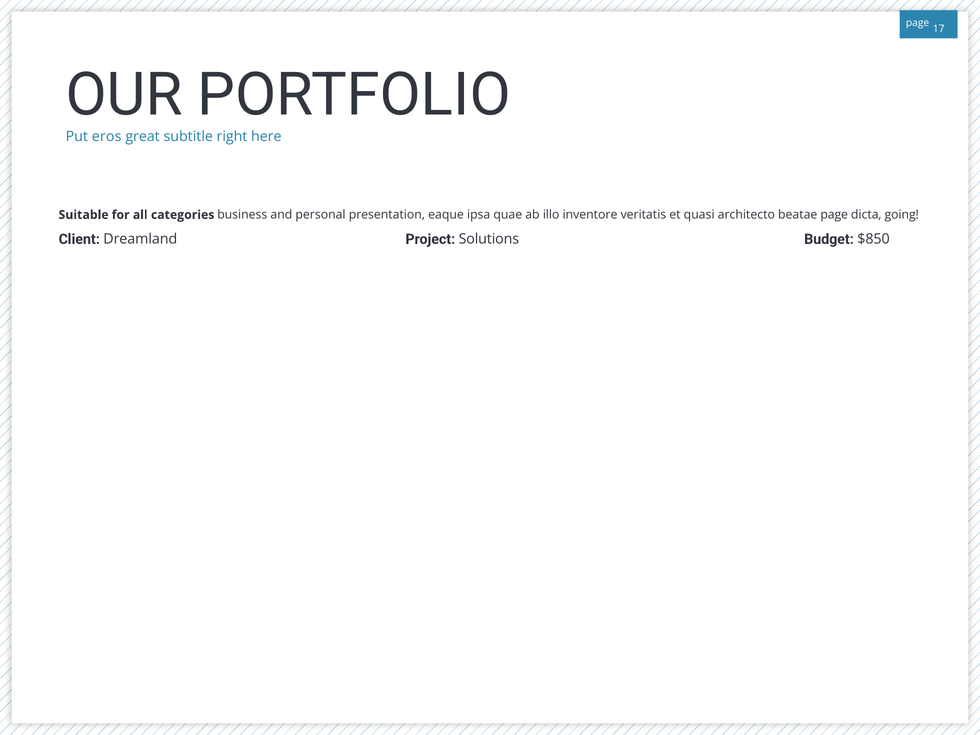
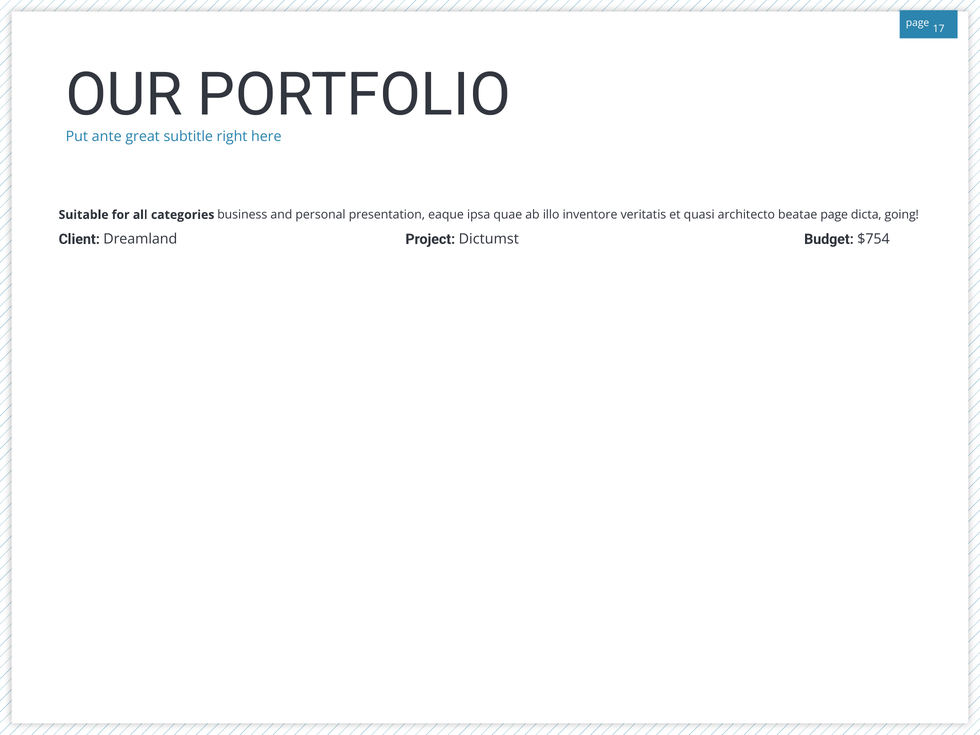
eros: eros -> ante
Solutions: Solutions -> Dictumst
$850: $850 -> $754
